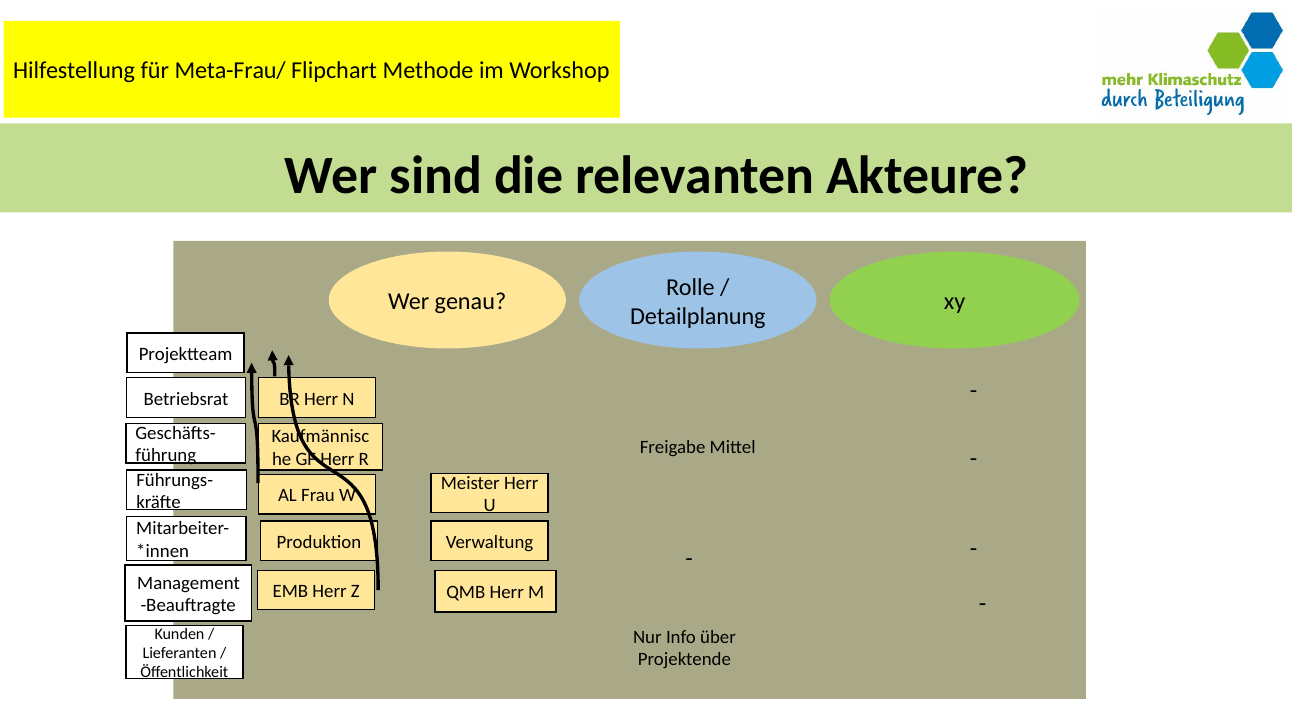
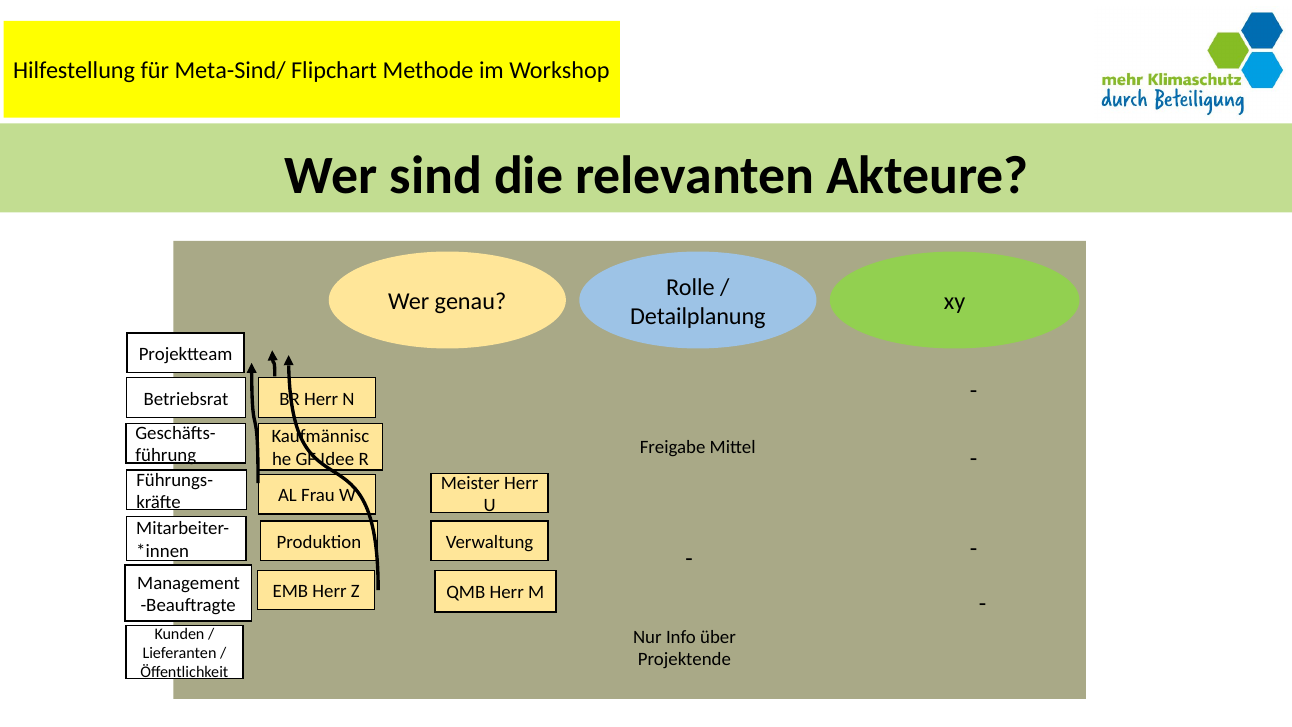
Meta-Frau/: Meta-Frau/ -> Meta-Sind/
GF Herr: Herr -> Idee
